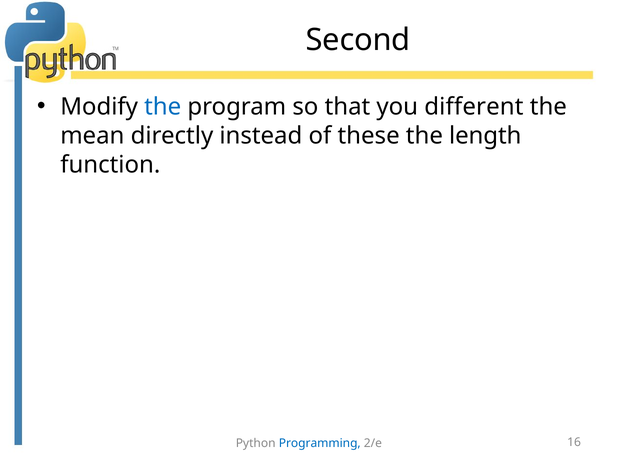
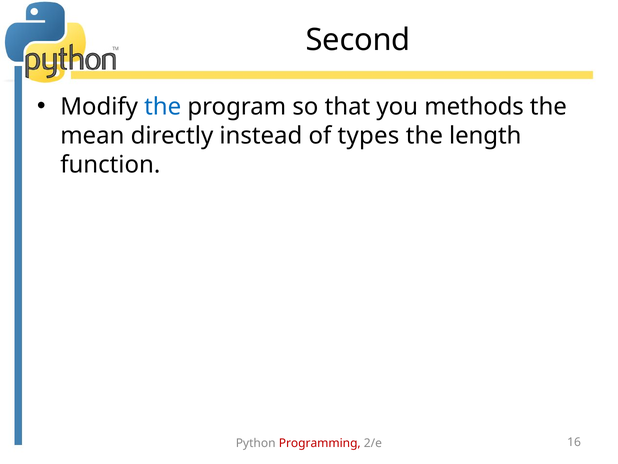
different: different -> methods
these: these -> types
Programming colour: blue -> red
